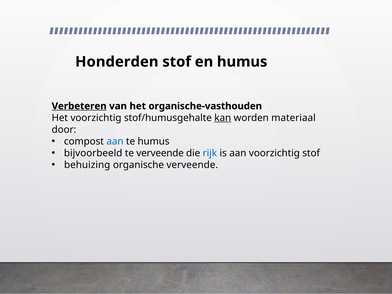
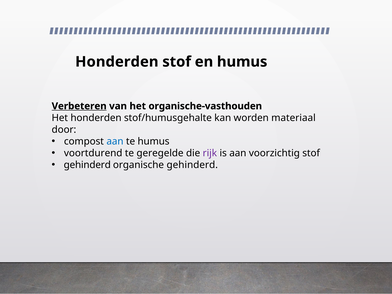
Het voorzichtig: voorzichtig -> honderden
kan underline: present -> none
bijvoorbeeld: bijvoorbeeld -> voortdurend
te verveende: verveende -> geregelde
rijk colour: blue -> purple
behuizing at (87, 165): behuizing -> gehinderd
organische verveende: verveende -> gehinderd
